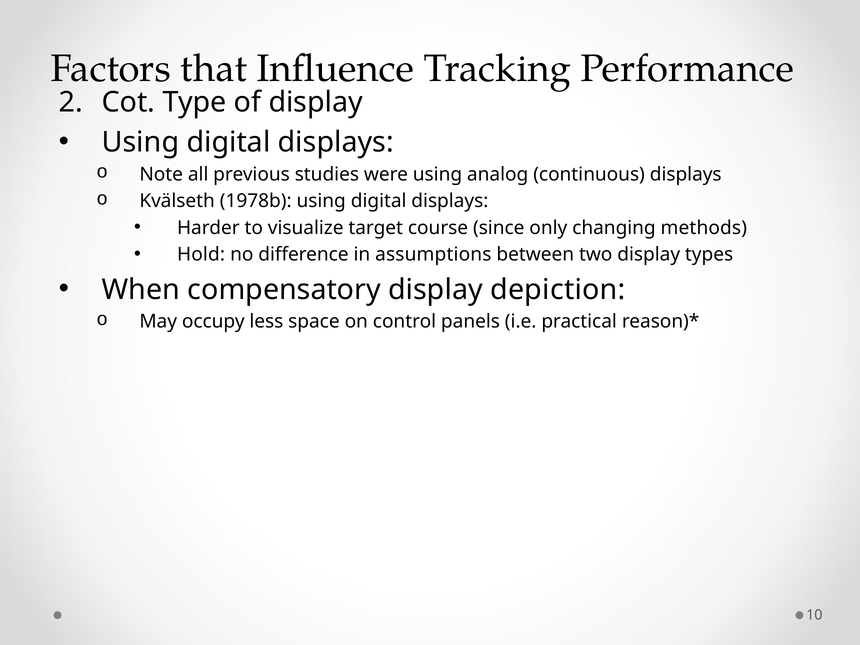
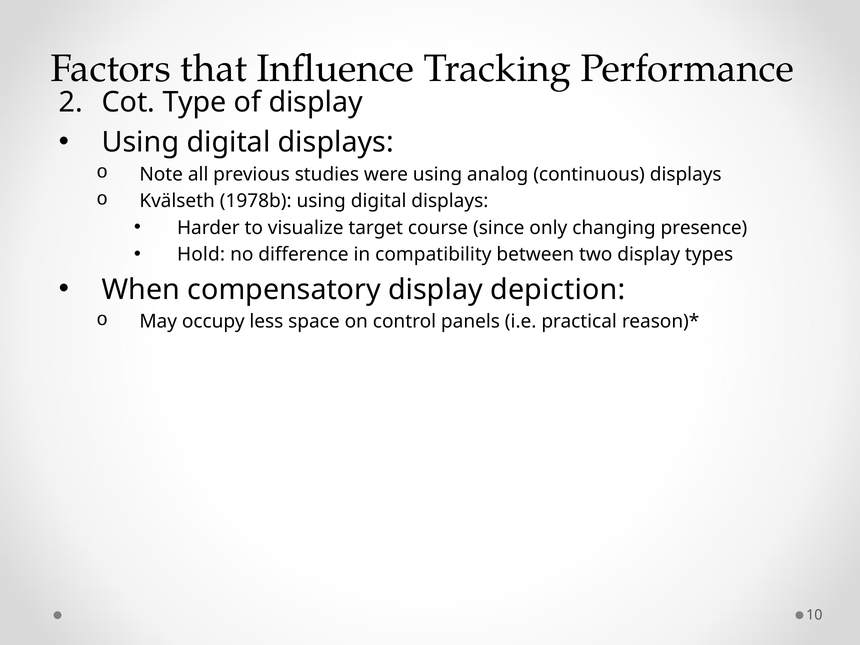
methods: methods -> presence
assumptions: assumptions -> compatibility
